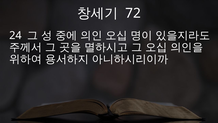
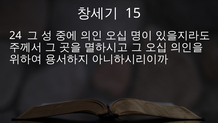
72: 72 -> 15
